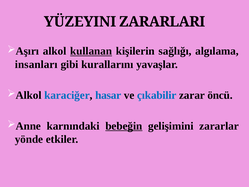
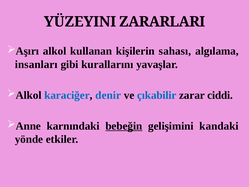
kullanan underline: present -> none
sağlığı: sağlığı -> sahası
hasar: hasar -> denir
öncü: öncü -> ciddi
zararlar: zararlar -> kandaki
